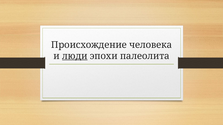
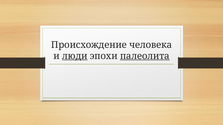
палеолита underline: none -> present
